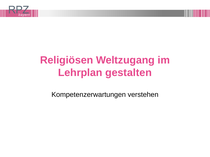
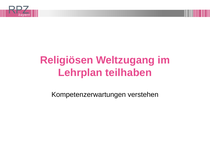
gestalten: gestalten -> teilhaben
